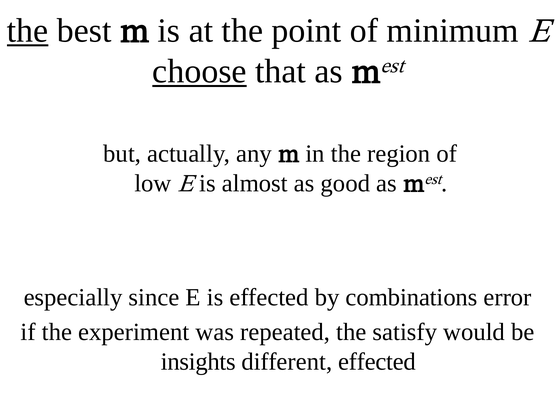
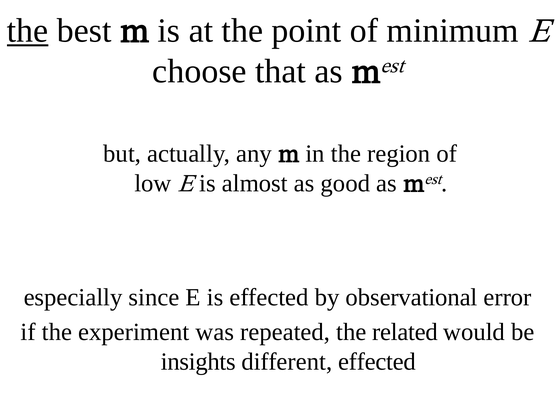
choose underline: present -> none
combinations: combinations -> observational
satisfy: satisfy -> related
